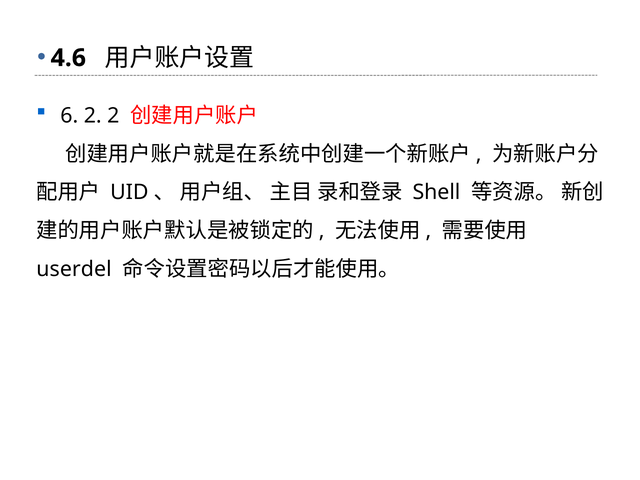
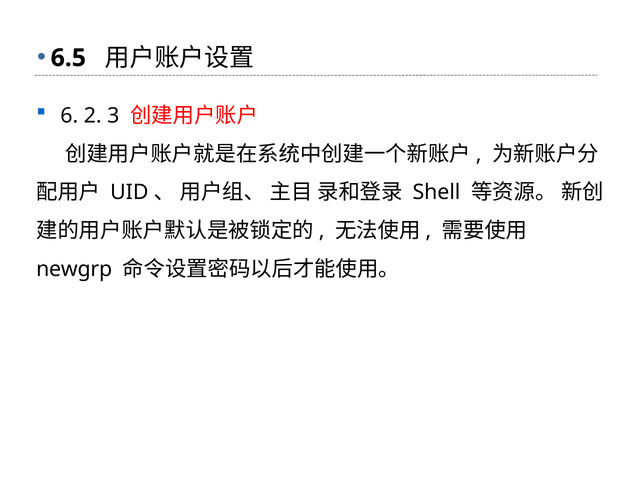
4.6: 4.6 -> 6.5
2 2: 2 -> 3
userdel: userdel -> newgrp
